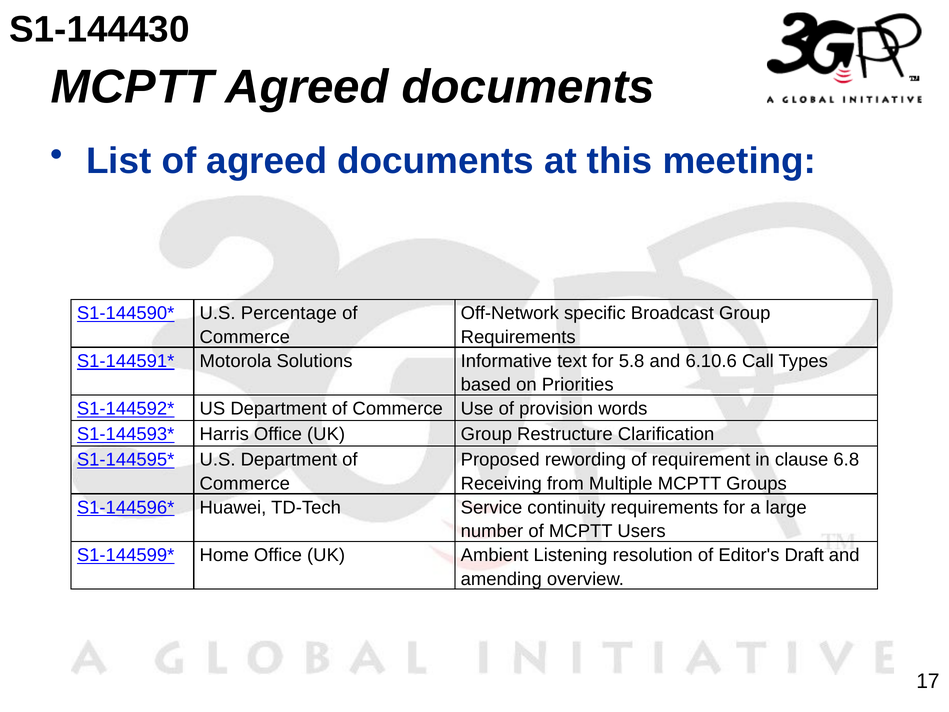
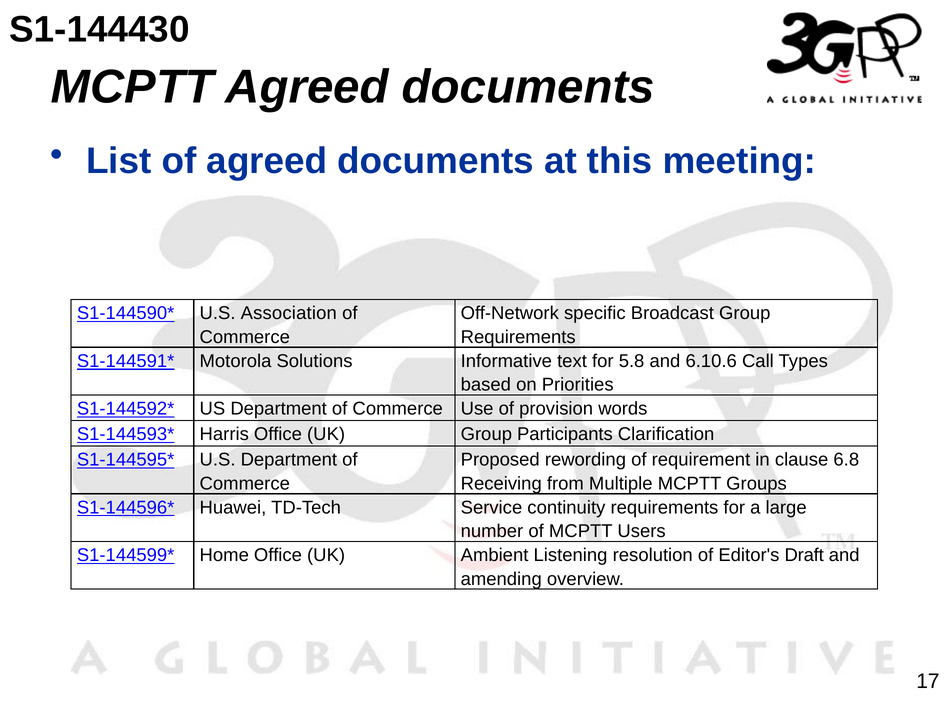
Percentage: Percentage -> Association
Restructure: Restructure -> Participants
